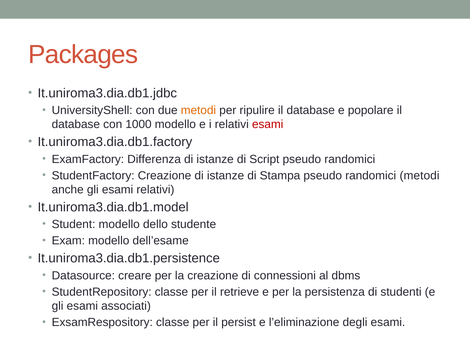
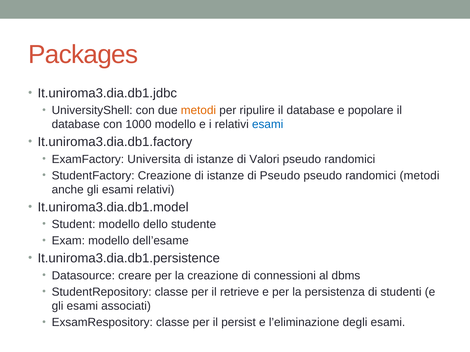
esami at (268, 125) colour: red -> blue
Differenza: Differenza -> Universita
Script: Script -> Valori
di Stampa: Stampa -> Pseudo
